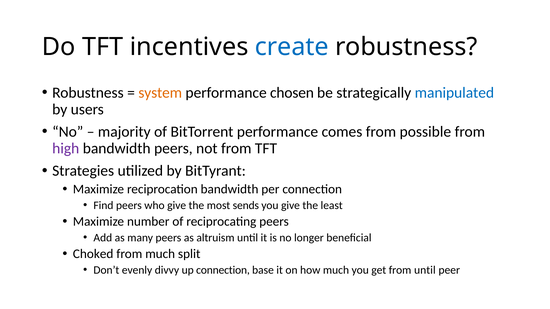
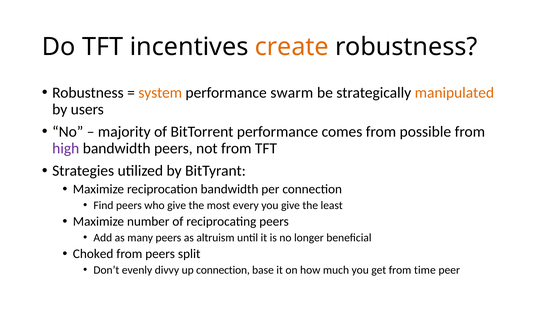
create colour: blue -> orange
chosen: chosen -> swarm
manipulated colour: blue -> orange
sends: sends -> every
from much: much -> peers
from until: until -> time
